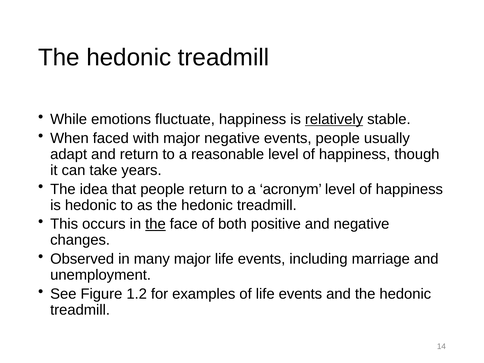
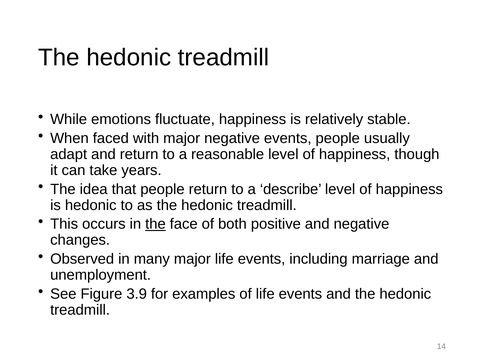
relatively underline: present -> none
acronym: acronym -> describe
1.2: 1.2 -> 3.9
